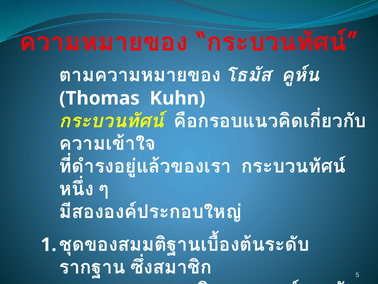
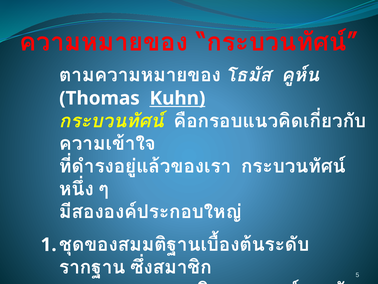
Kuhn underline: none -> present
